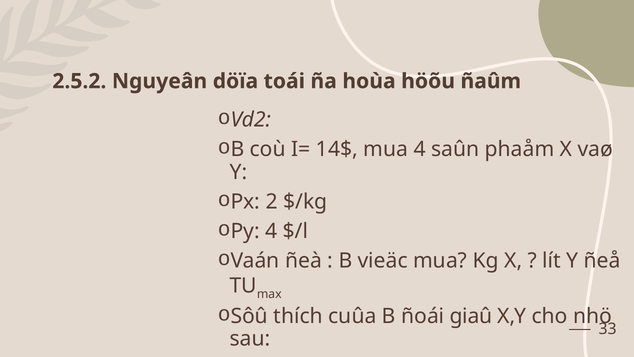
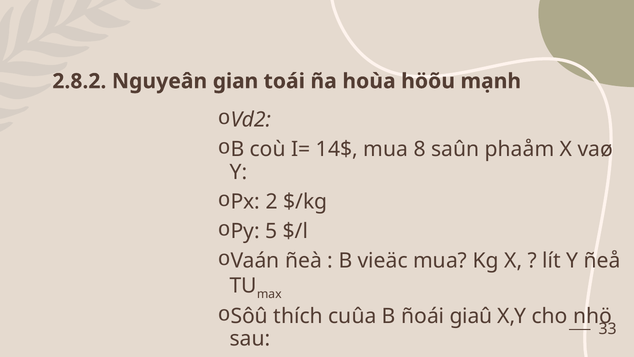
2.5.2: 2.5.2 -> 2.8.2
döïa: döïa -> gian
ñaûm: ñaûm -> mạnh
mua 4: 4 -> 8
Py 4: 4 -> 5
